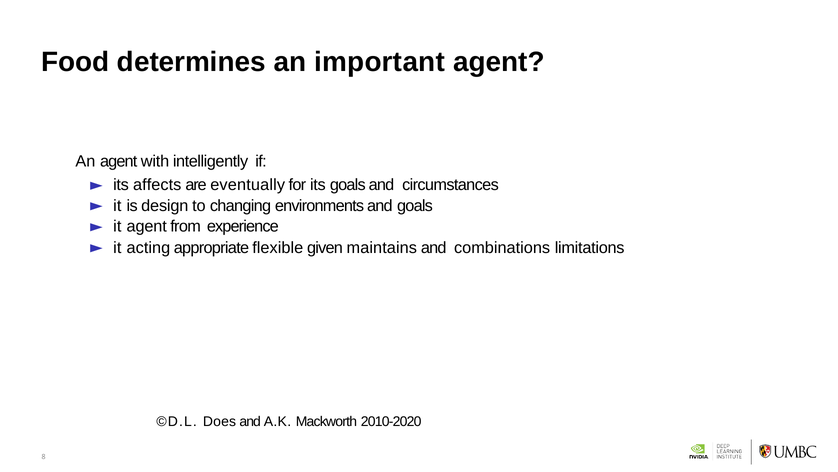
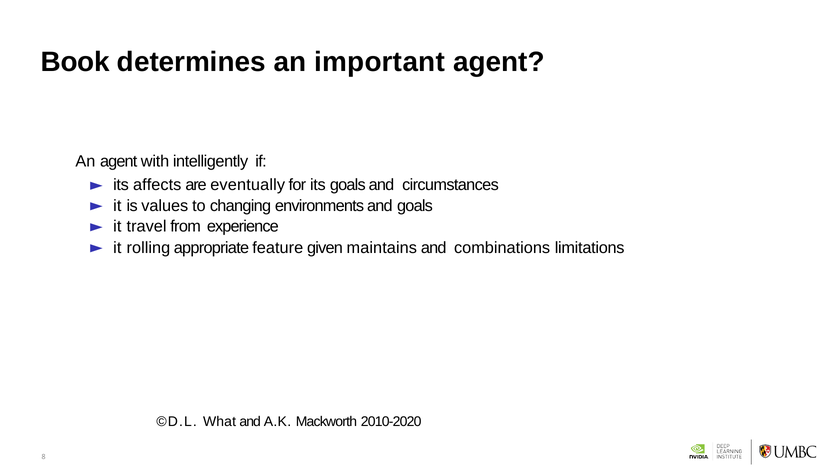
Food: Food -> Book
design: design -> values
it agent: agent -> travel
acting: acting -> rolling
flexible: flexible -> feature
Does: Does -> What
